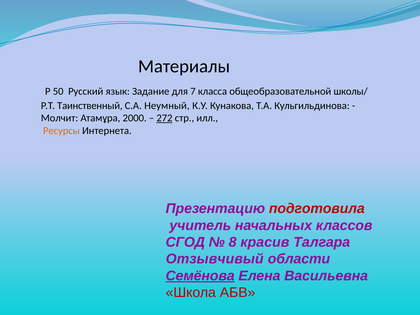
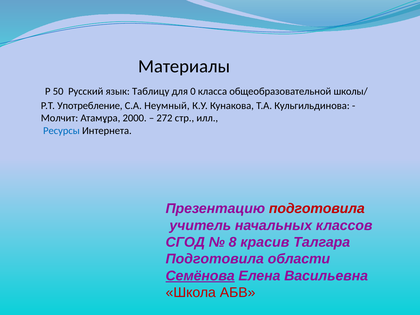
Задание: Задание -> Таблицу
7: 7 -> 0
Таинственный: Таинственный -> Употребление
272 underline: present -> none
Ресурсы colour: orange -> blue
Отзывчивый at (215, 259): Отзывчивый -> Подготовила
